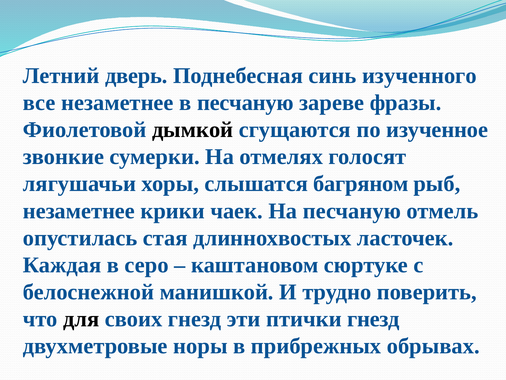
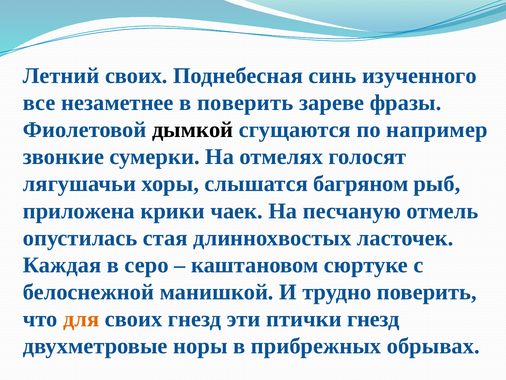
Летний дверь: дверь -> своих
в песчаную: песчаную -> поверить
изученное: изученное -> например
незаметнее at (79, 211): незаметнее -> приложена
для colour: black -> orange
